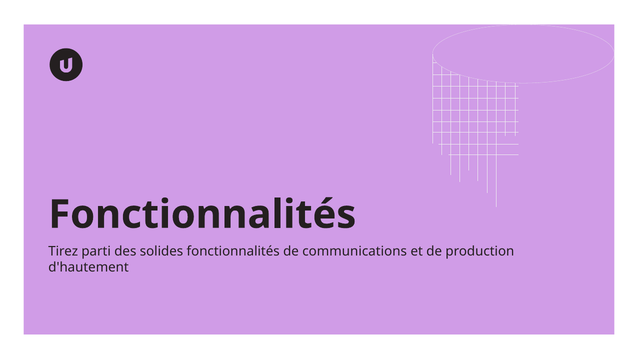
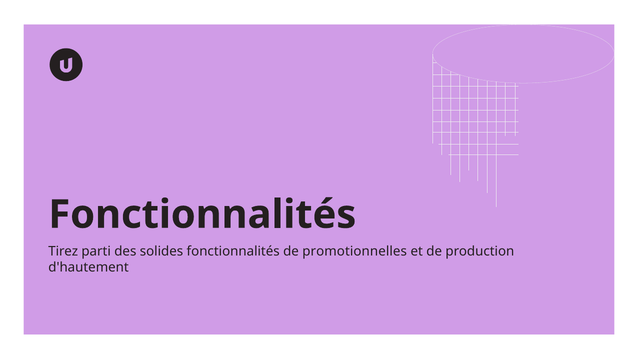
communications: communications -> promotionnelles
